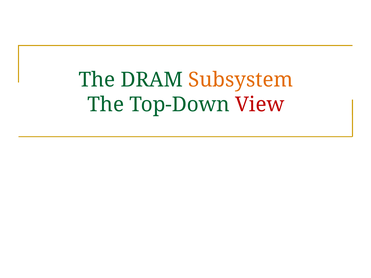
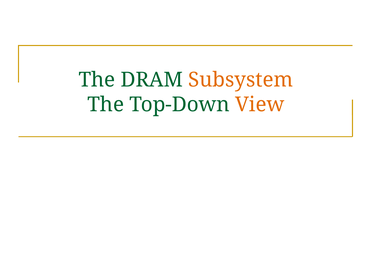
View colour: red -> orange
